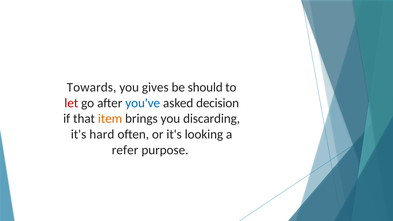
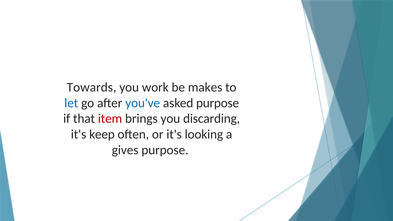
gives: gives -> work
should: should -> makes
let colour: red -> blue
asked decision: decision -> purpose
item colour: orange -> red
hard: hard -> keep
refer: refer -> gives
